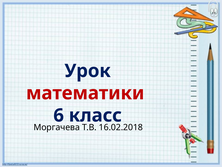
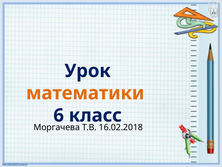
математики colour: red -> orange
